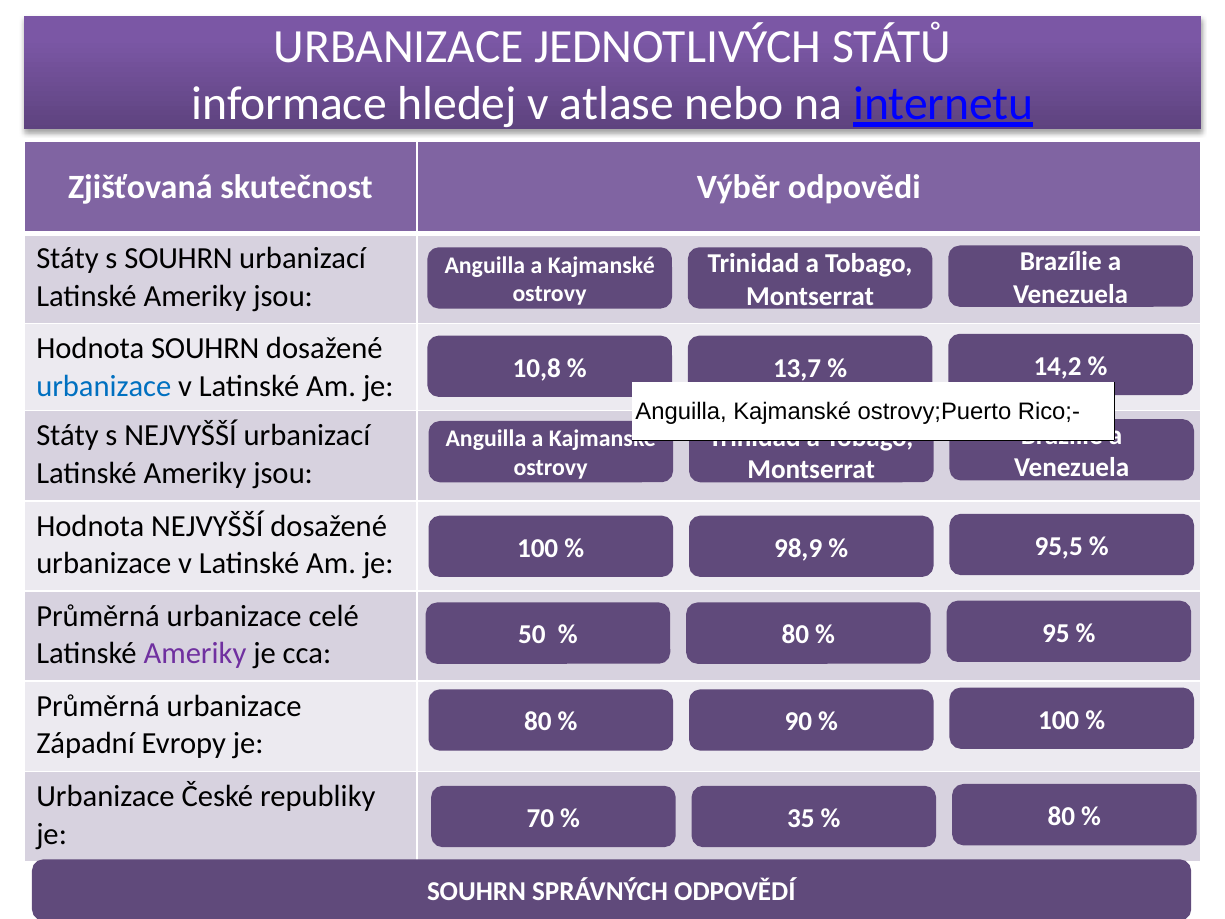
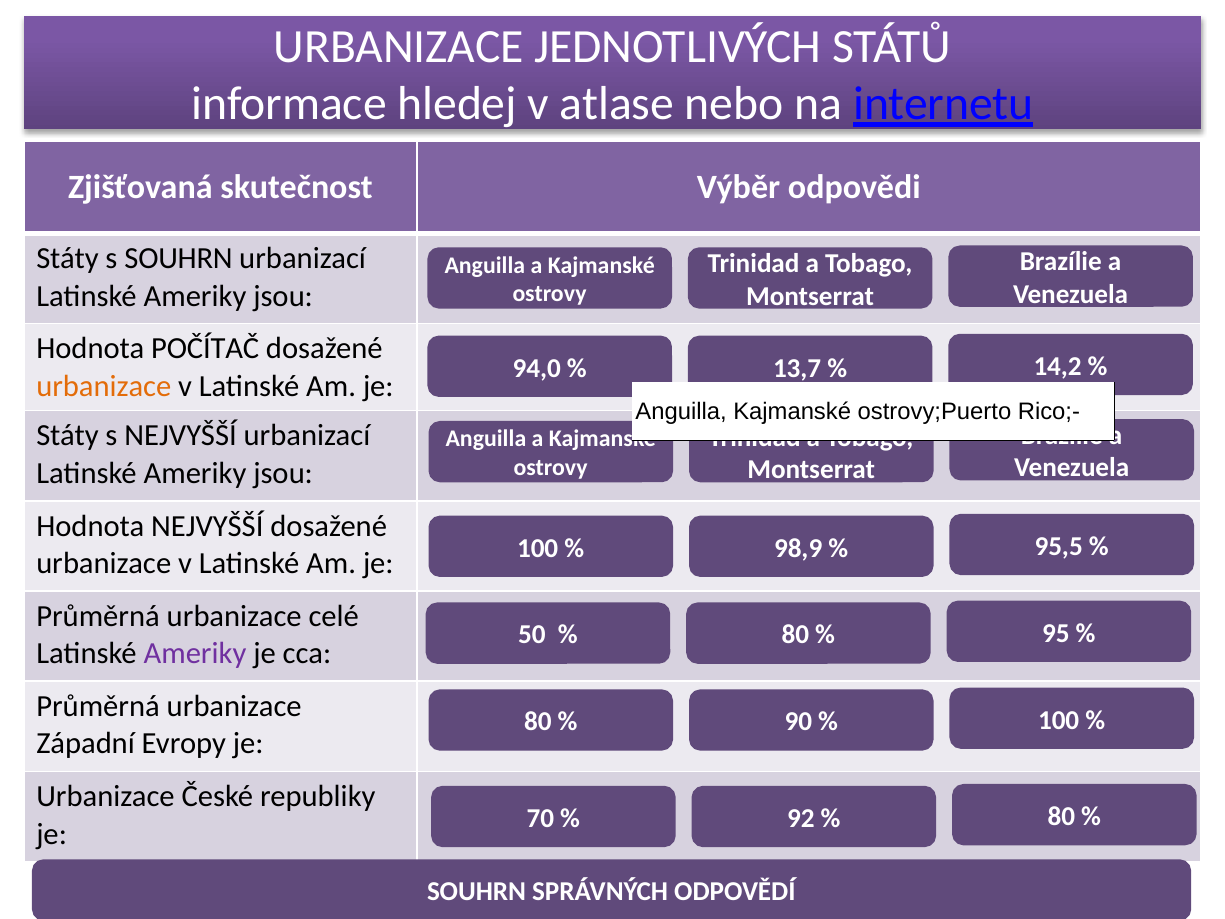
Hodnota SOUHRN: SOUHRN -> POČÍTAČ
10,8: 10,8 -> 94,0
urbanizace at (104, 386) colour: blue -> orange
35: 35 -> 92
